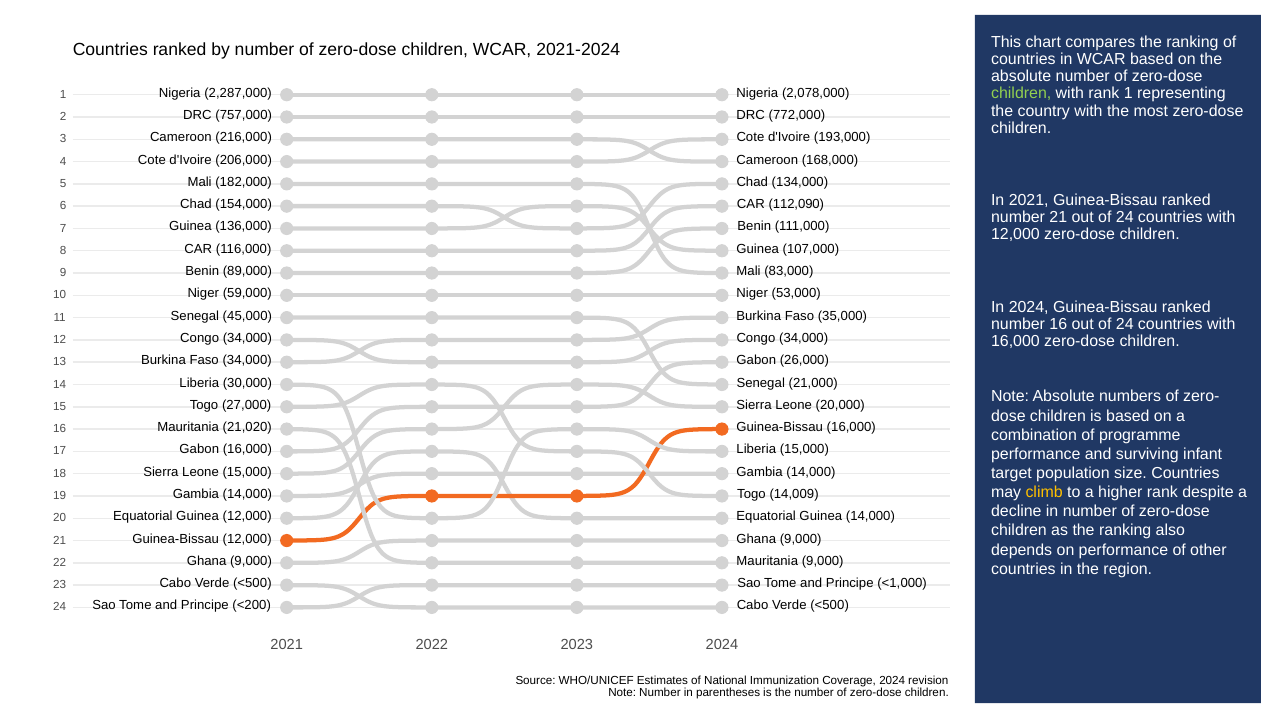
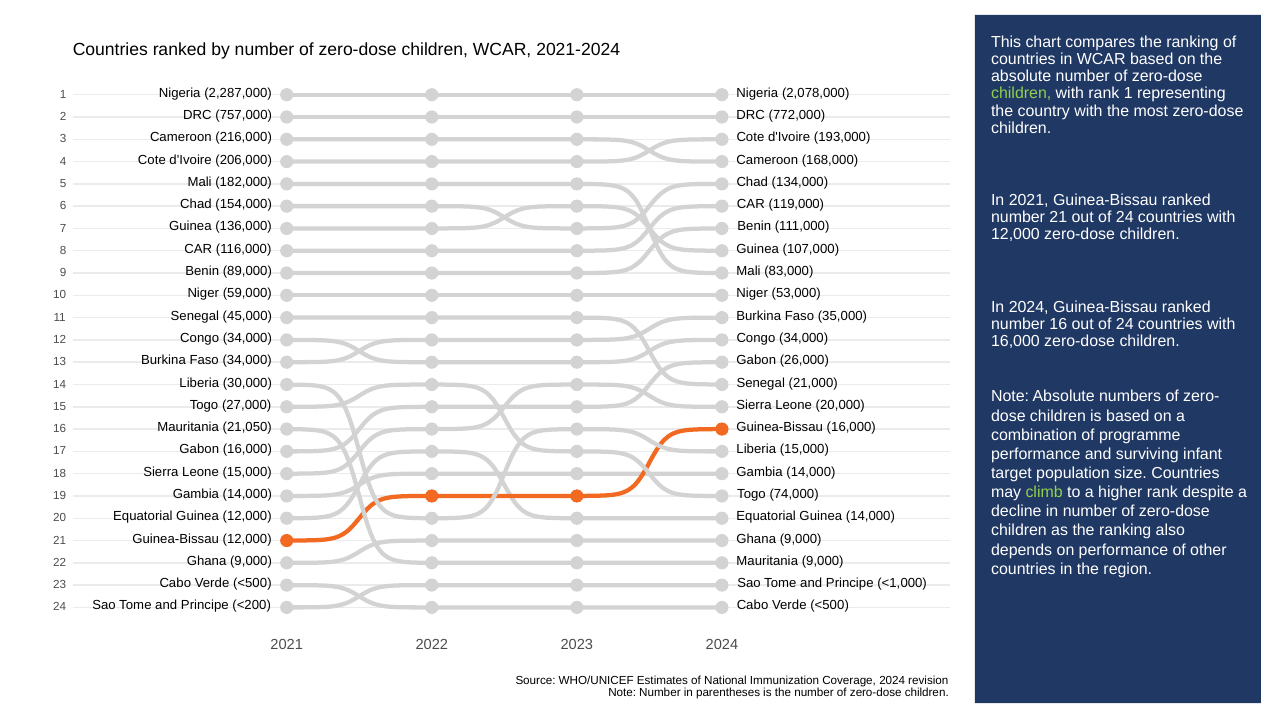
112,090: 112,090 -> 119,000
21,020: 21,020 -> 21,050
climb colour: yellow -> light green
14,009: 14,009 -> 74,000
